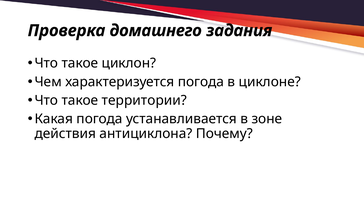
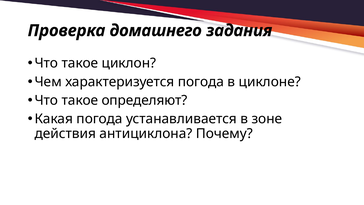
территории: территории -> определяют
